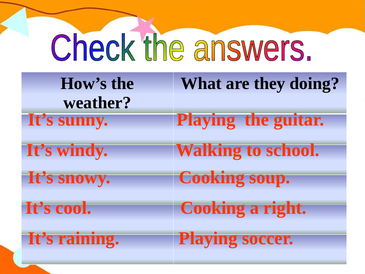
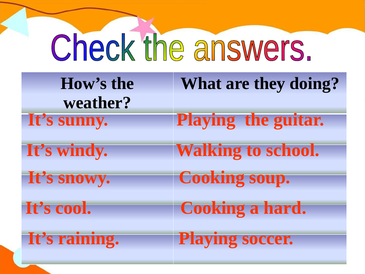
right: right -> hard
